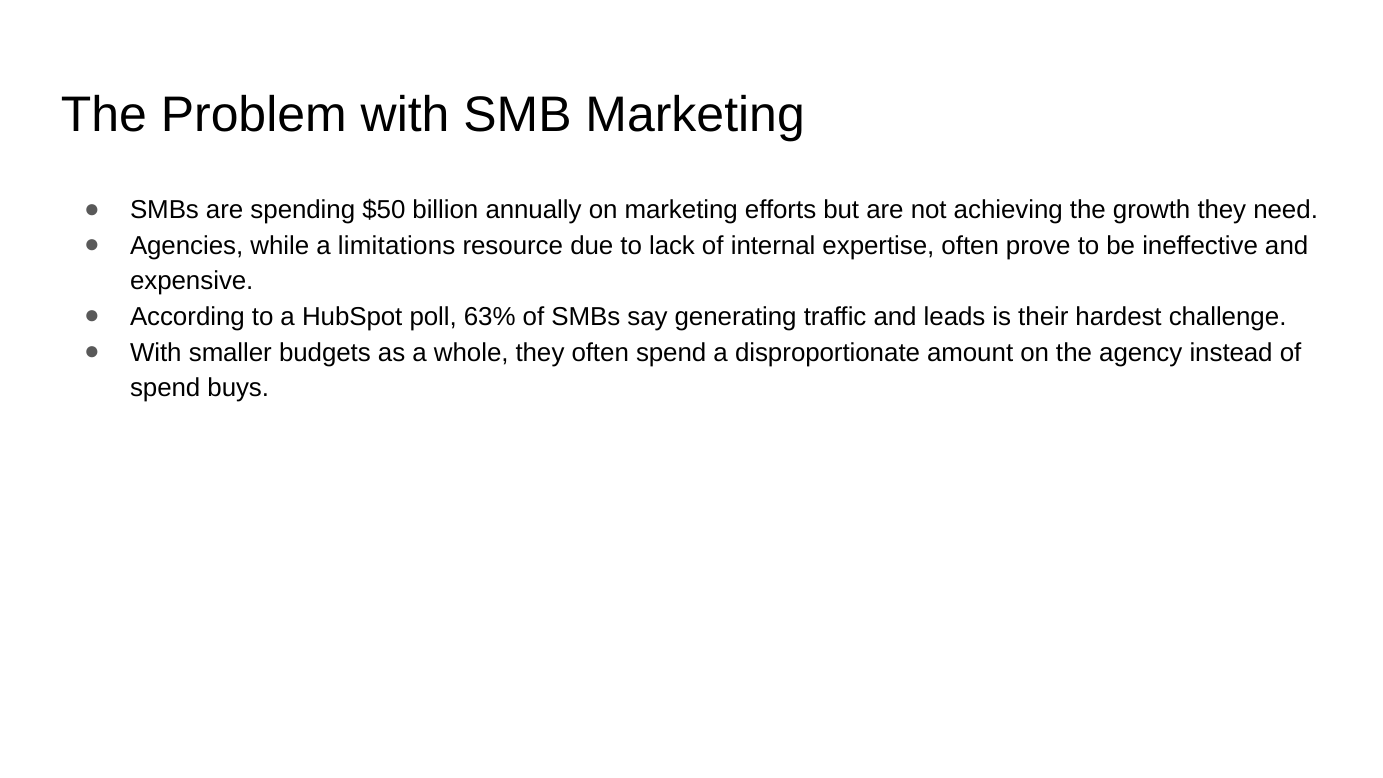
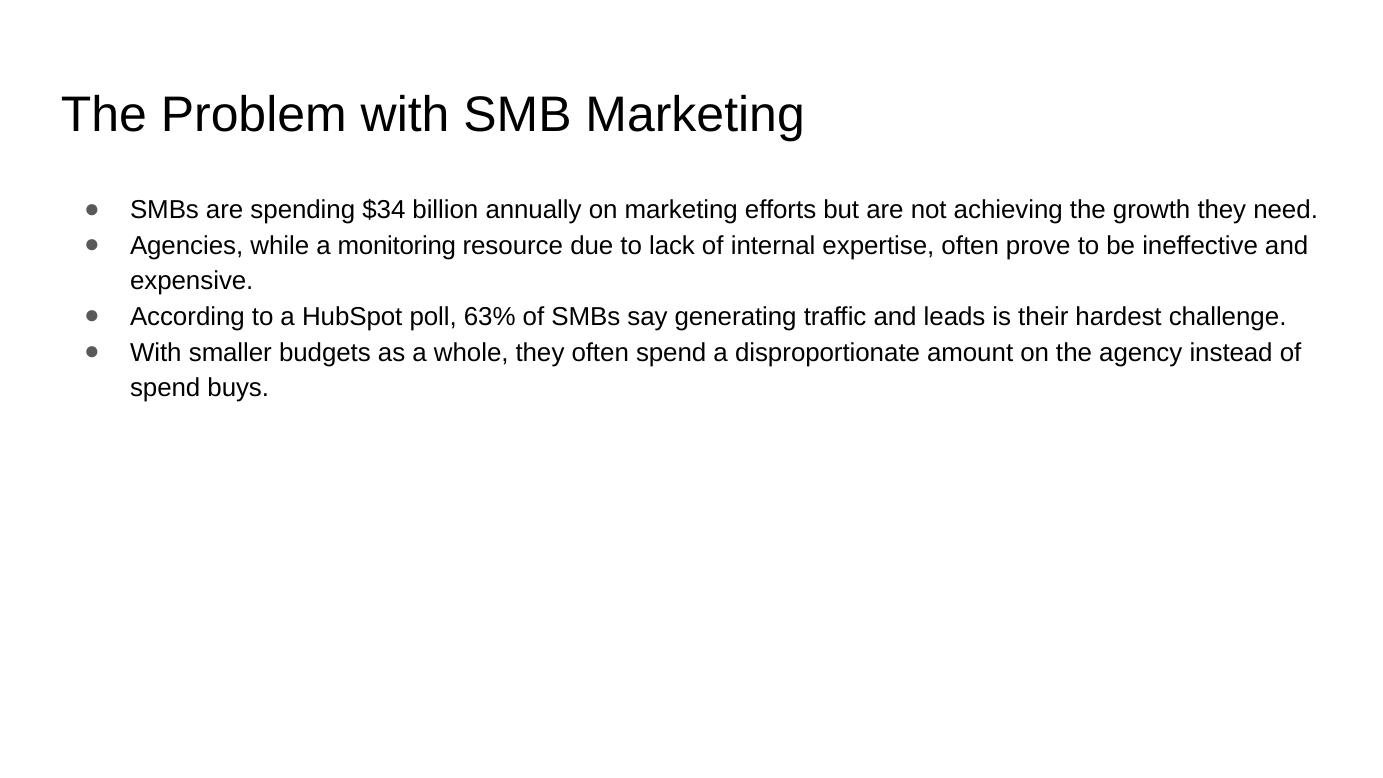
$50: $50 -> $34
limitations: limitations -> monitoring
